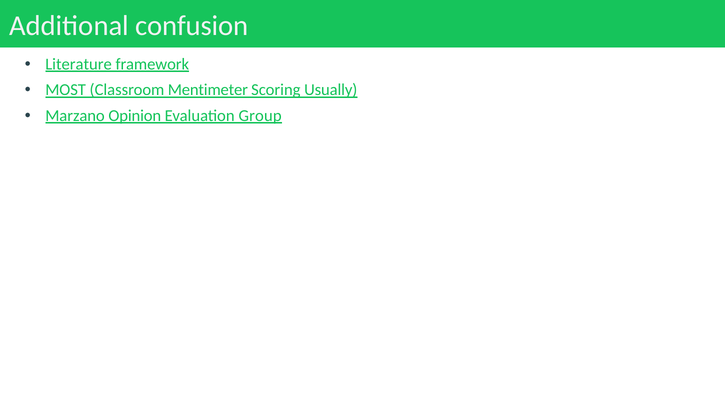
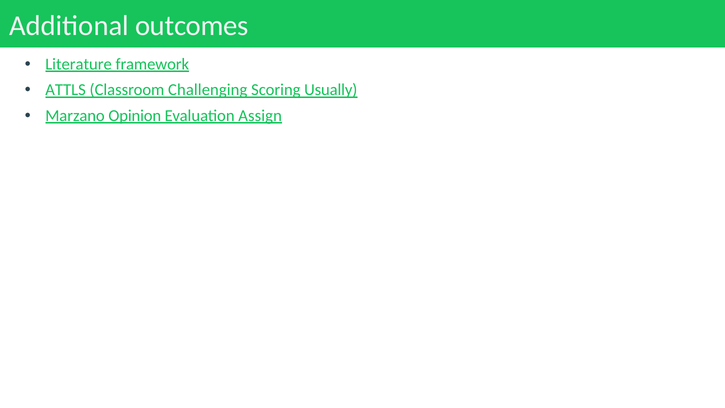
confusion: confusion -> outcomes
MOST: MOST -> ATTLS
Mentimeter: Mentimeter -> Challenging
Group: Group -> Assign
